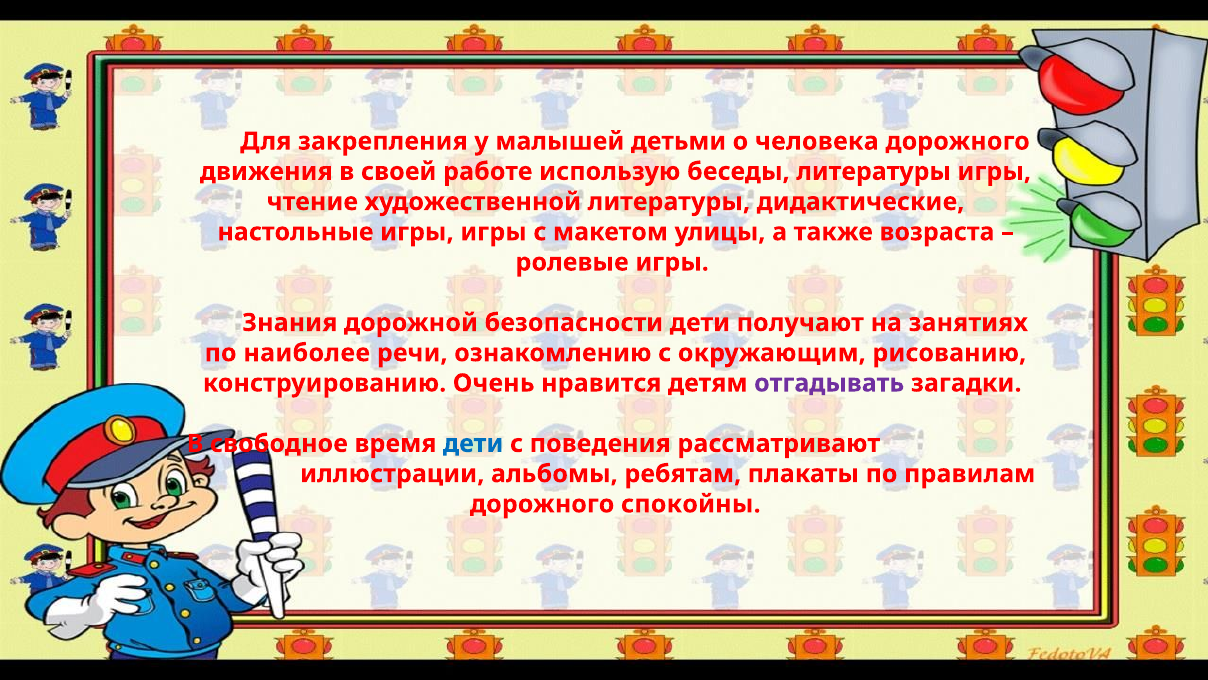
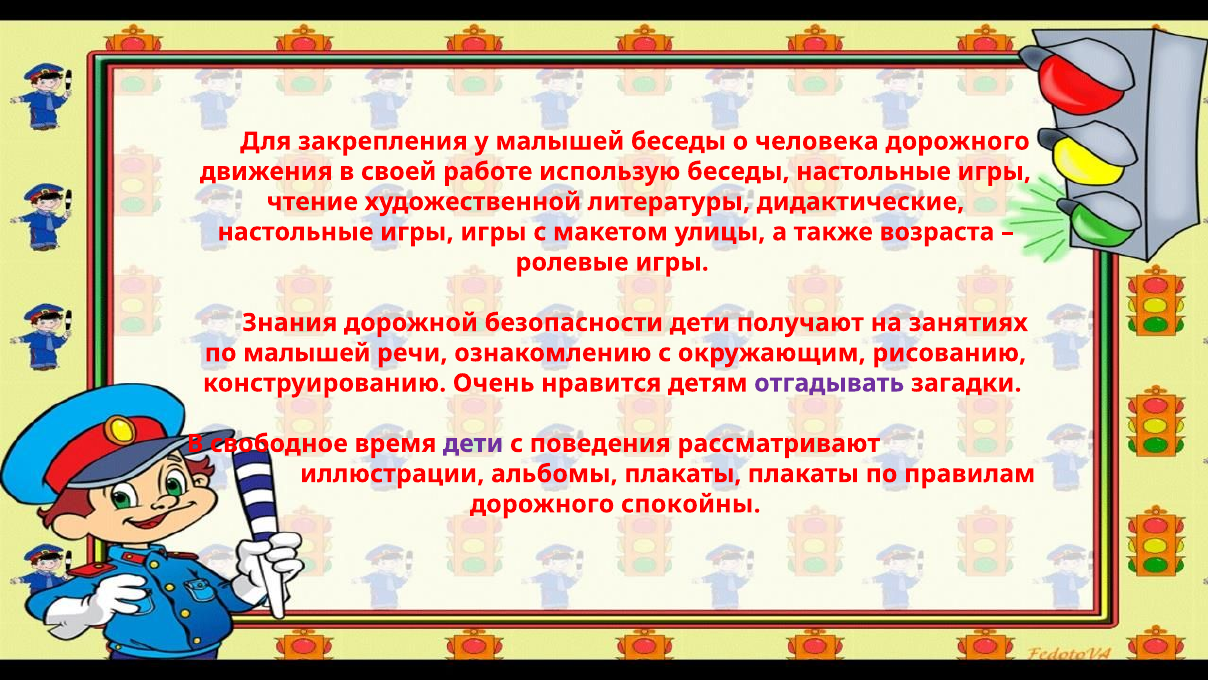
малышей детьми: детьми -> беседы
беседы литературы: литературы -> настольные
по наиболее: наиболее -> малышей
дети at (473, 443) colour: blue -> purple
альбомы ребятам: ребятам -> плакаты
